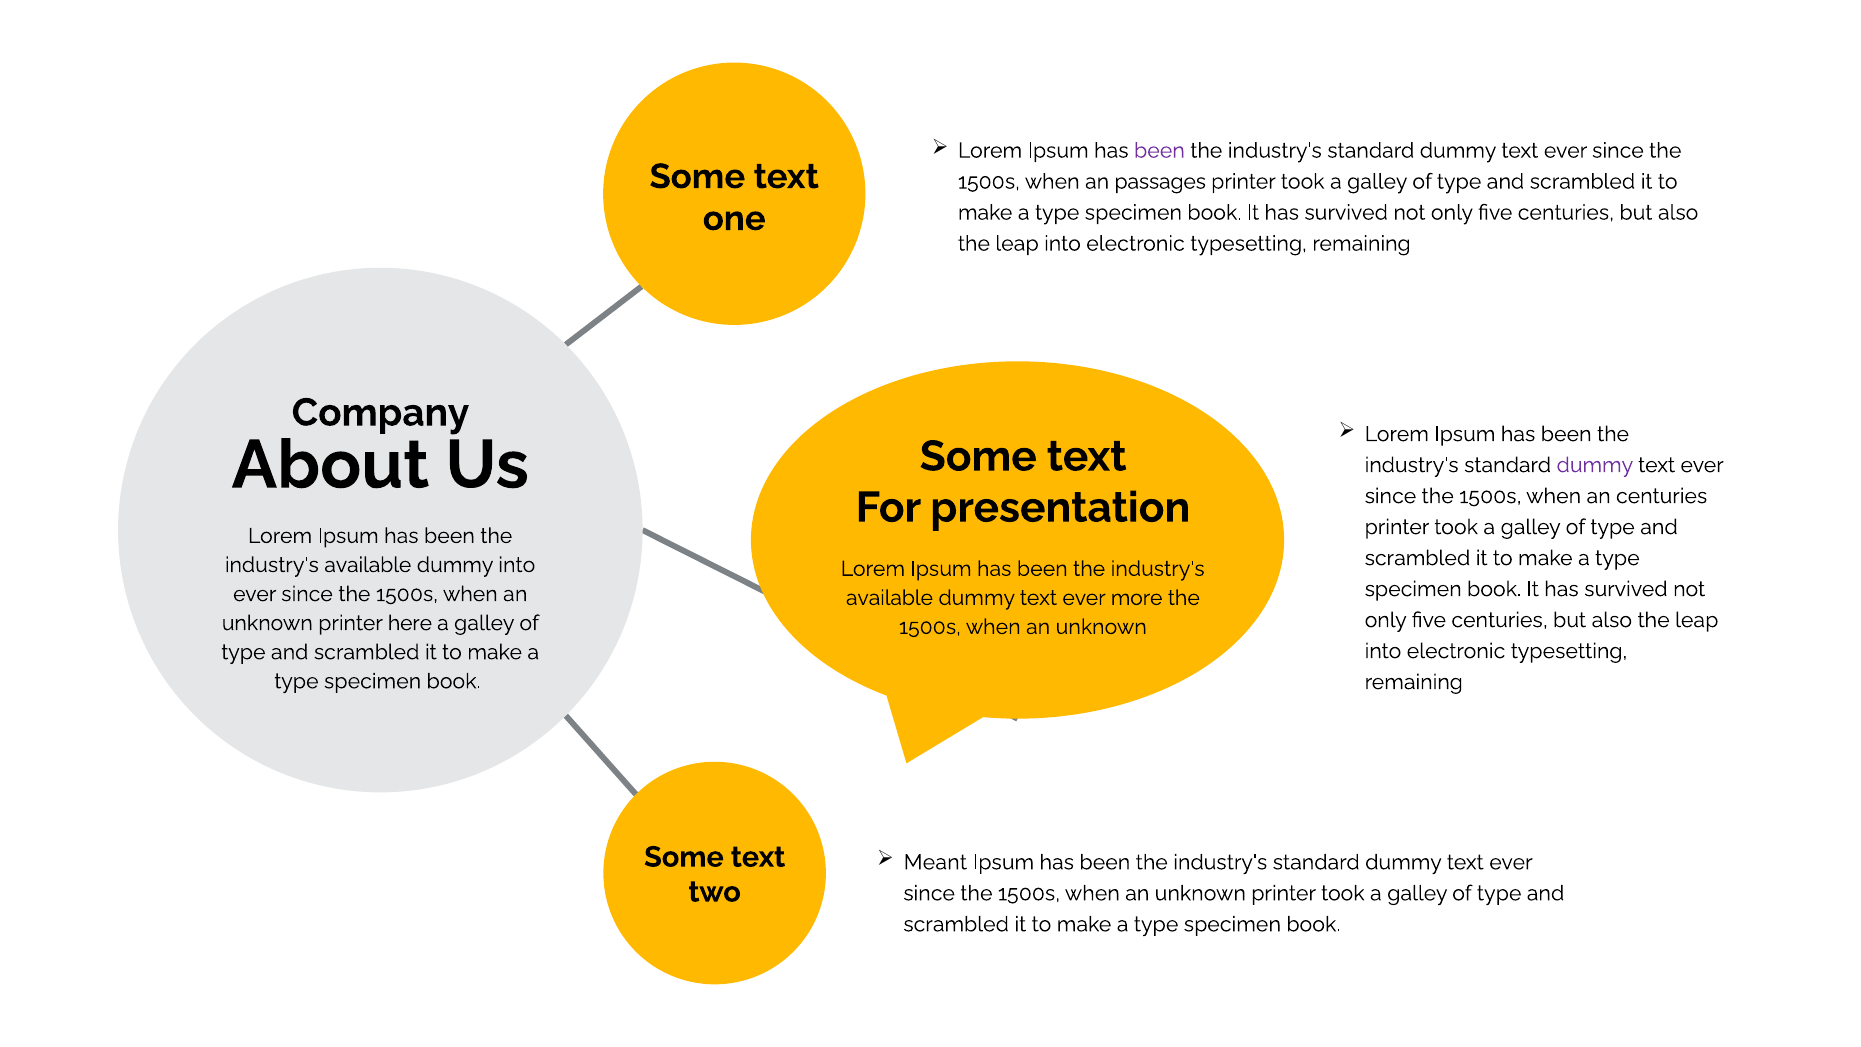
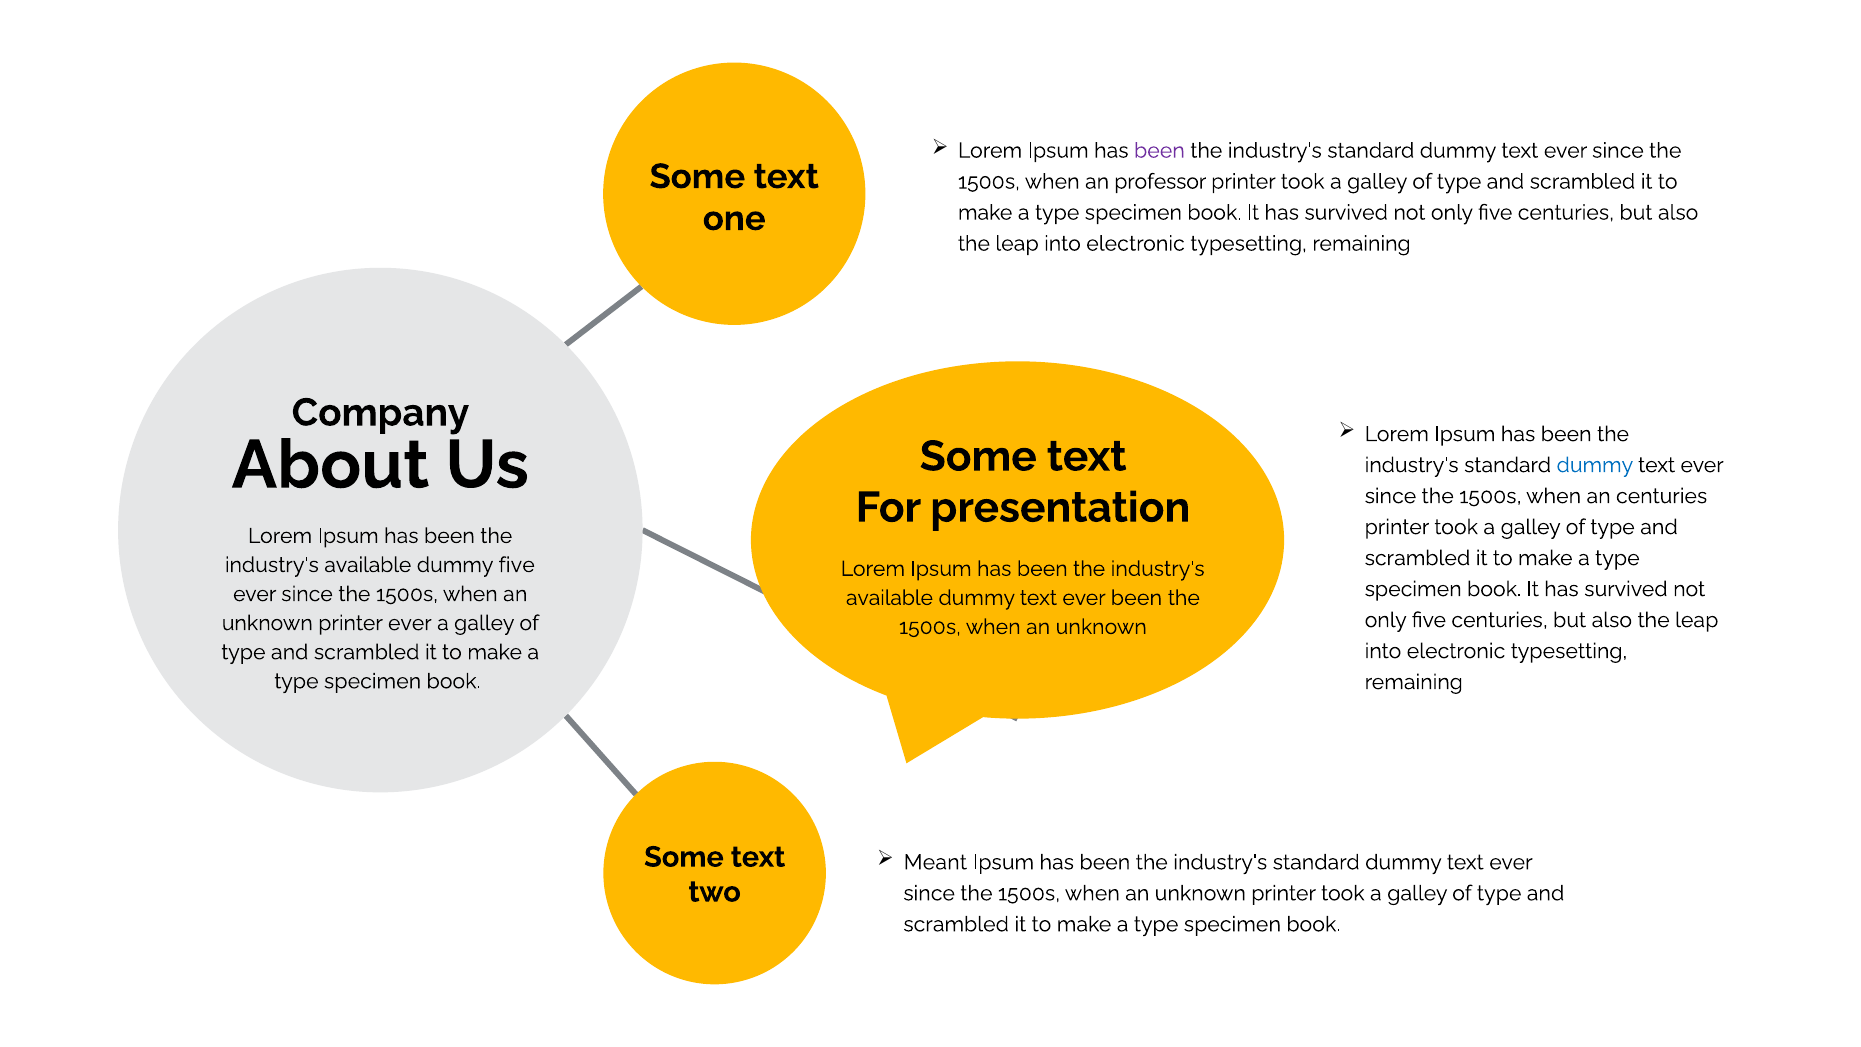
passages: passages -> professor
dummy at (1595, 465) colour: purple -> blue
dummy into: into -> five
ever more: more -> been
printer here: here -> ever
